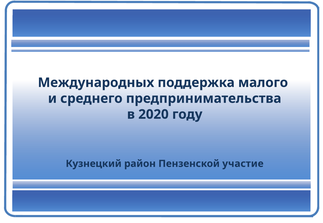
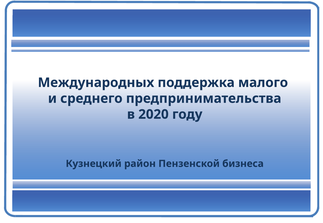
участие: участие -> бизнеса
